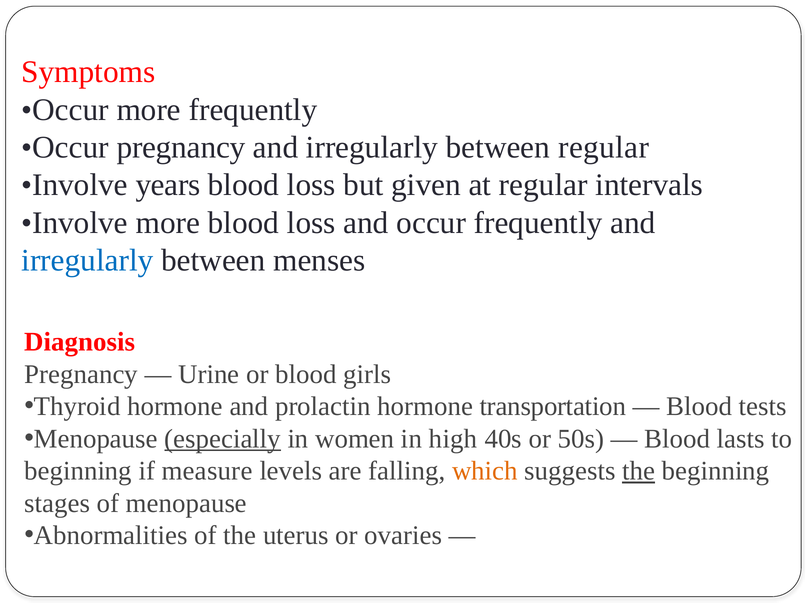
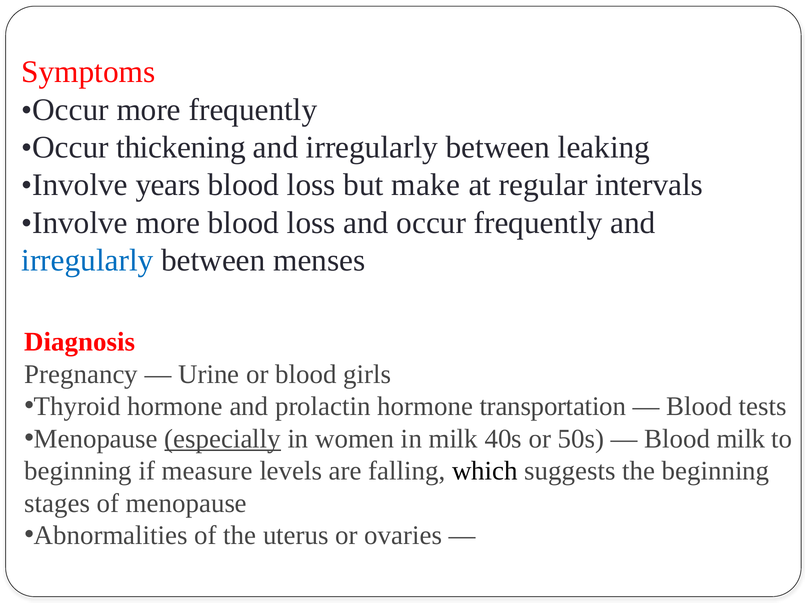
Occur pregnancy: pregnancy -> thickening
between regular: regular -> leaking
given: given -> make
in high: high -> milk
Blood lasts: lasts -> milk
which colour: orange -> black
the at (639, 471) underline: present -> none
